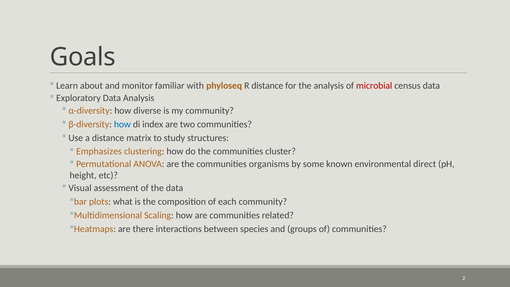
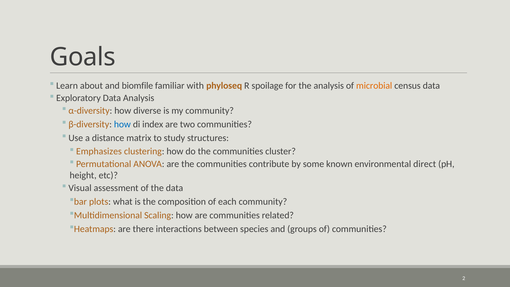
monitor: monitor -> biomfile
R distance: distance -> spoilage
microbial colour: red -> orange
organisms: organisms -> contribute
